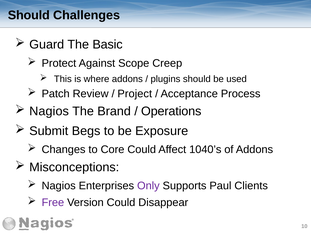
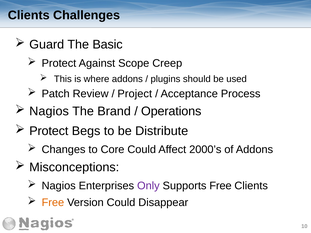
Should at (29, 15): Should -> Clients
Submit at (49, 131): Submit -> Protect
Exposure: Exposure -> Distribute
1040’s: 1040’s -> 2000’s
Supports Paul: Paul -> Free
Free at (53, 203) colour: purple -> orange
